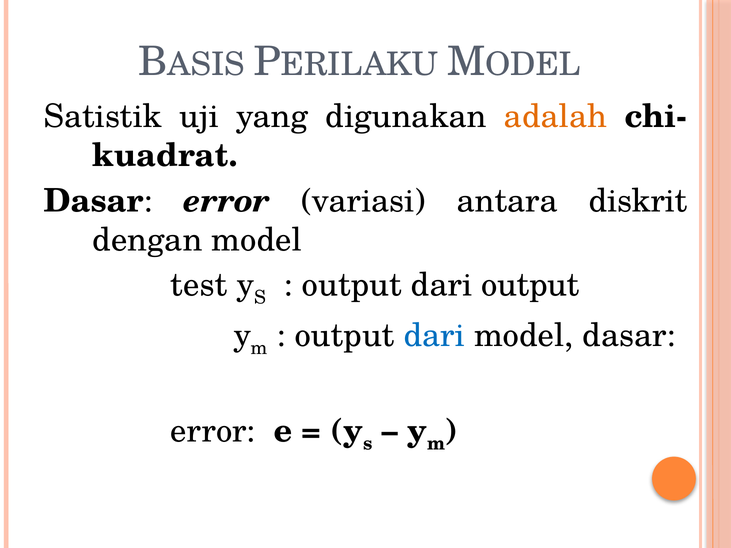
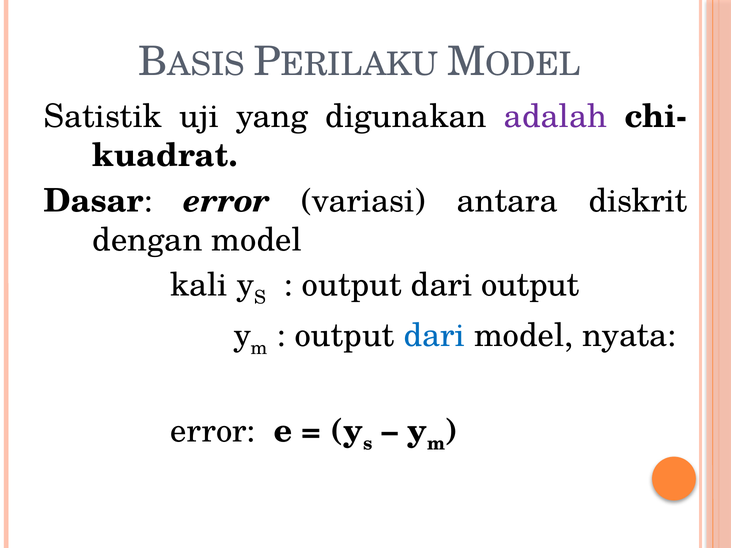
adalah colour: orange -> purple
test: test -> kali
model dasar: dasar -> nyata
